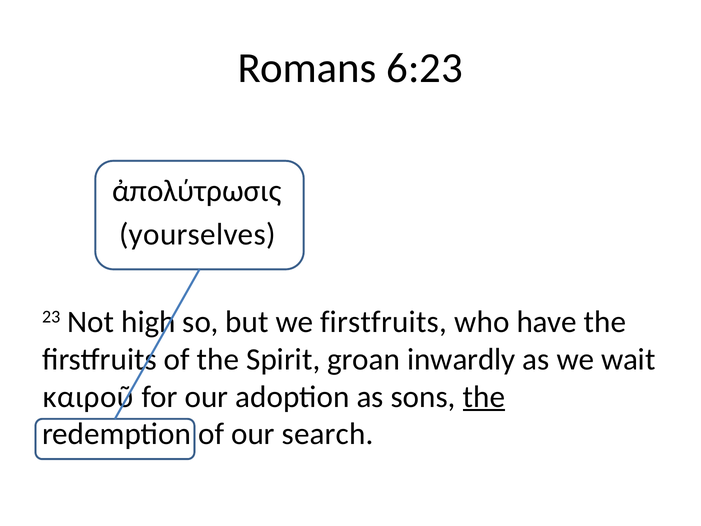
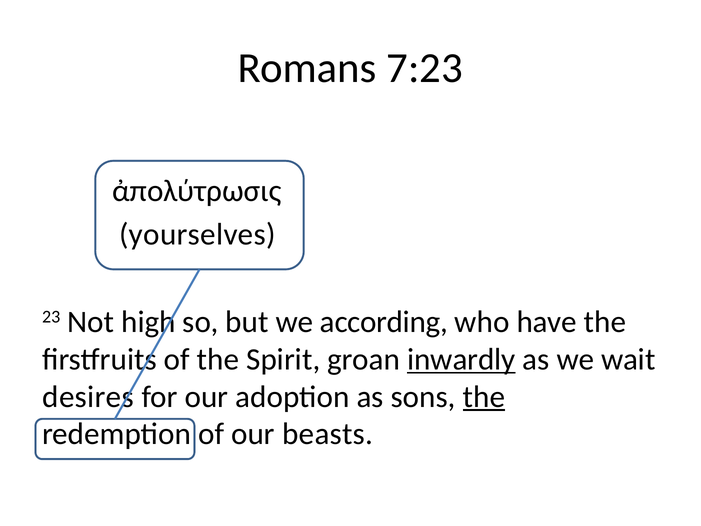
6:23: 6:23 -> 7:23
we firstfruits: firstfruits -> according
inwardly underline: none -> present
καιροῦ: καιροῦ -> desires
search: search -> beasts
